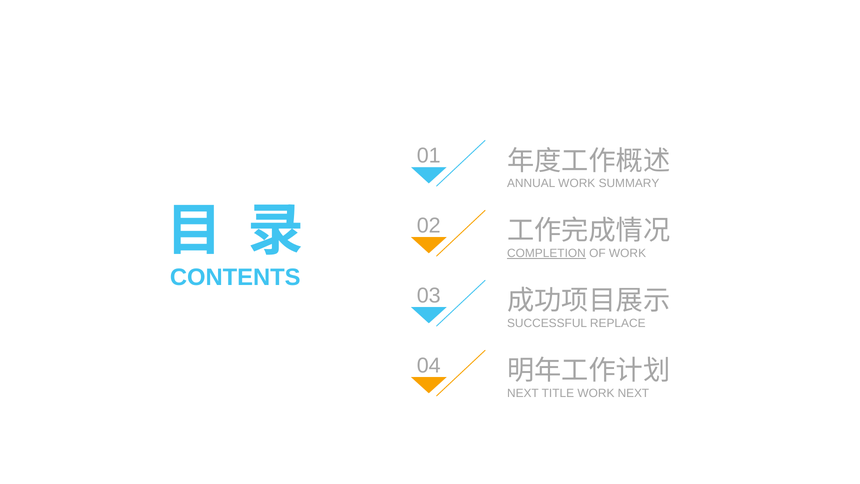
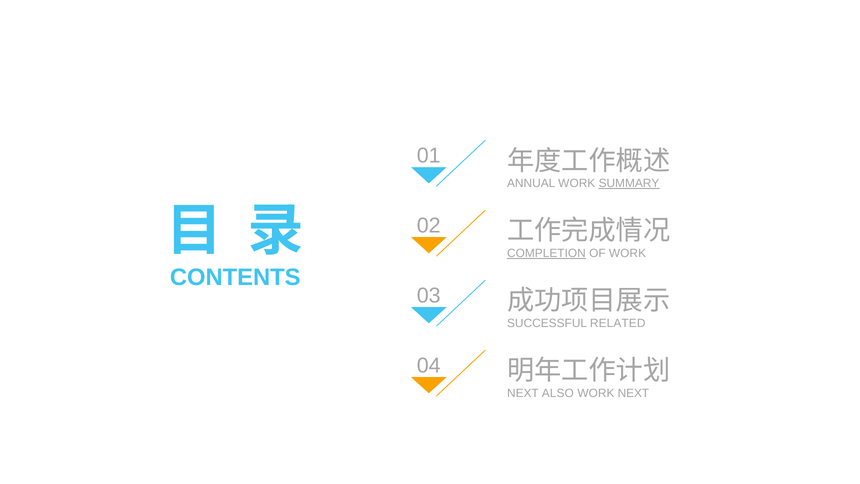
SUMMARY underline: none -> present
REPLACE: REPLACE -> RELATED
TITLE: TITLE -> ALSO
